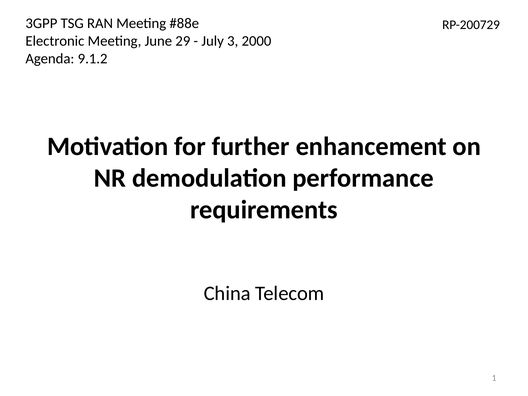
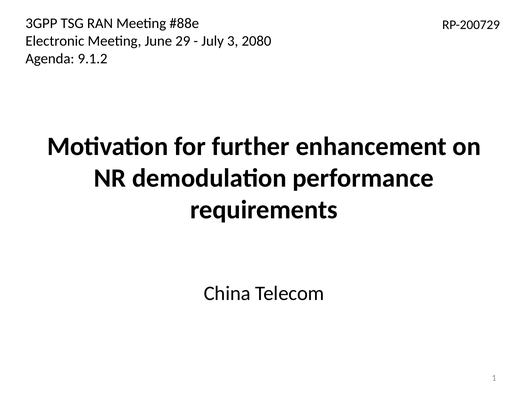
2000: 2000 -> 2080
